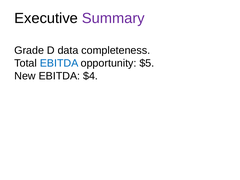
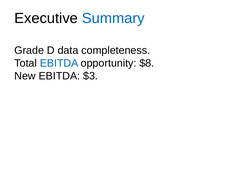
Summary colour: purple -> blue
$5: $5 -> $8
$4: $4 -> $3
